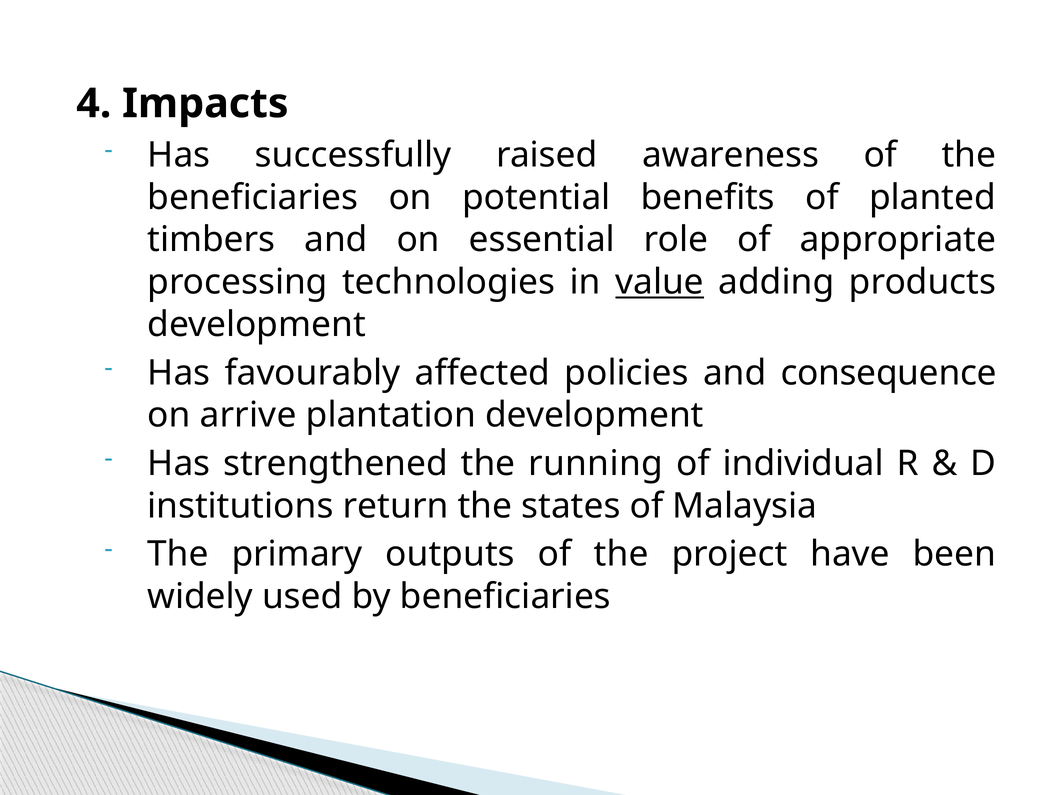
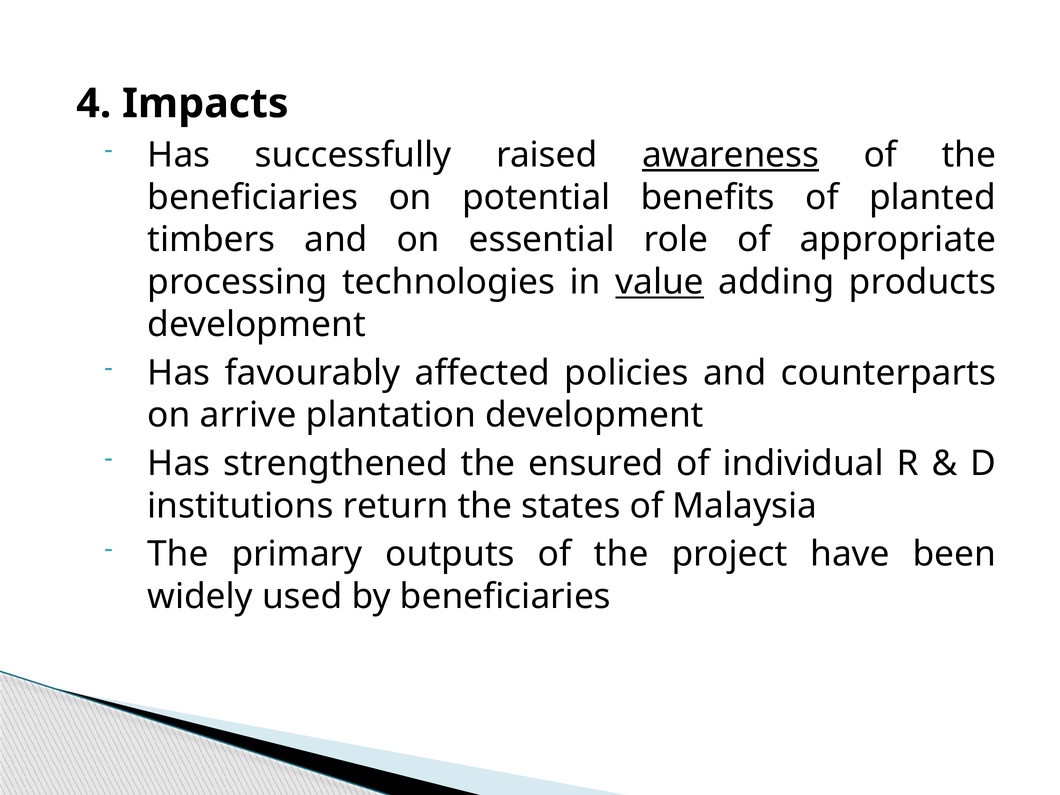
awareness underline: none -> present
consequence: consequence -> counterparts
running: running -> ensured
